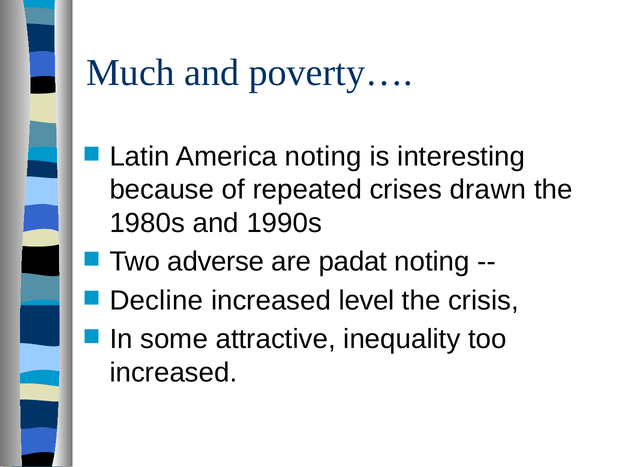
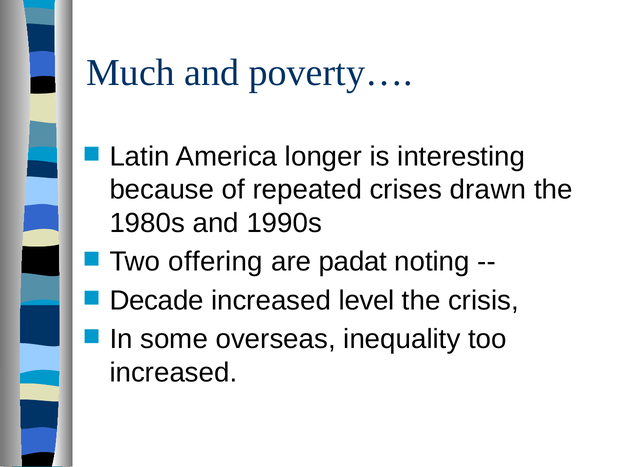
America noting: noting -> longer
adverse: adverse -> offering
Decline: Decline -> Decade
attractive: attractive -> overseas
